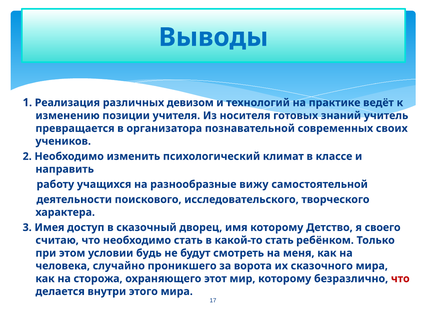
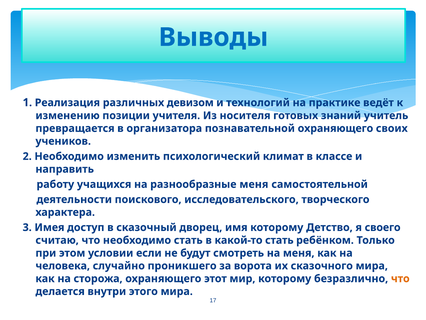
познавательной современных: современных -> охраняющего
разнообразные вижу: вижу -> меня
будь: будь -> если
что at (400, 278) colour: red -> orange
